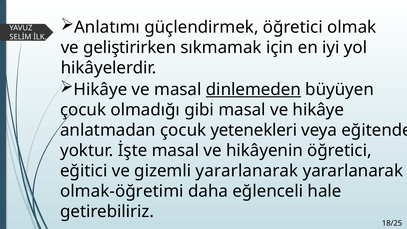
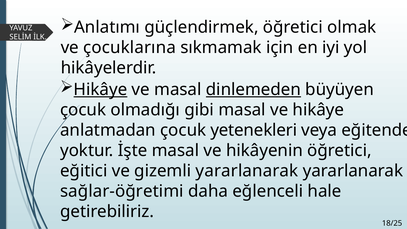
geliştirirken: geliştirirken -> çocuklarına
Hikâye at (100, 90) underline: none -> present
olmak-öğretimi: olmak-öğretimi -> sağlar-öğretimi
